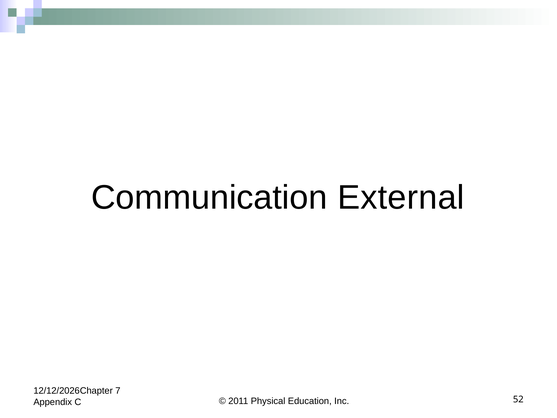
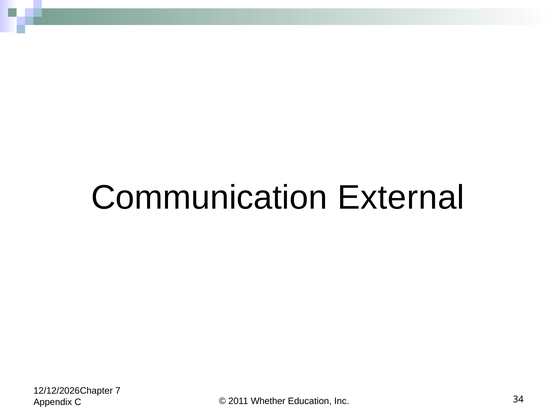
Physical: Physical -> Whether
52: 52 -> 34
